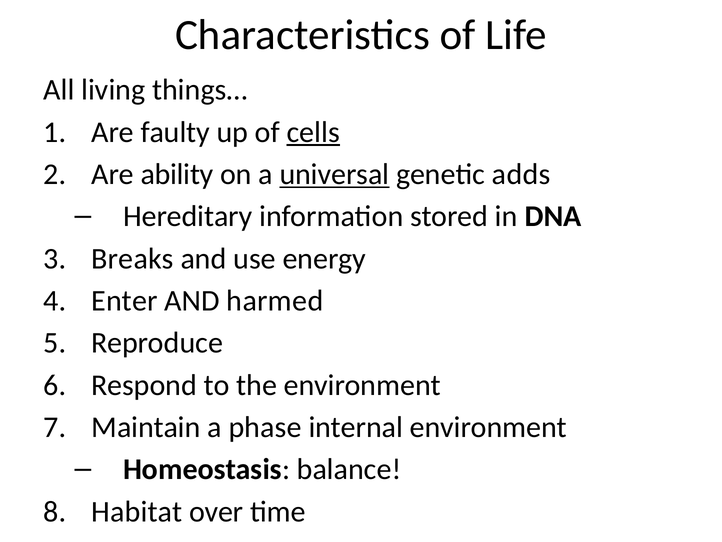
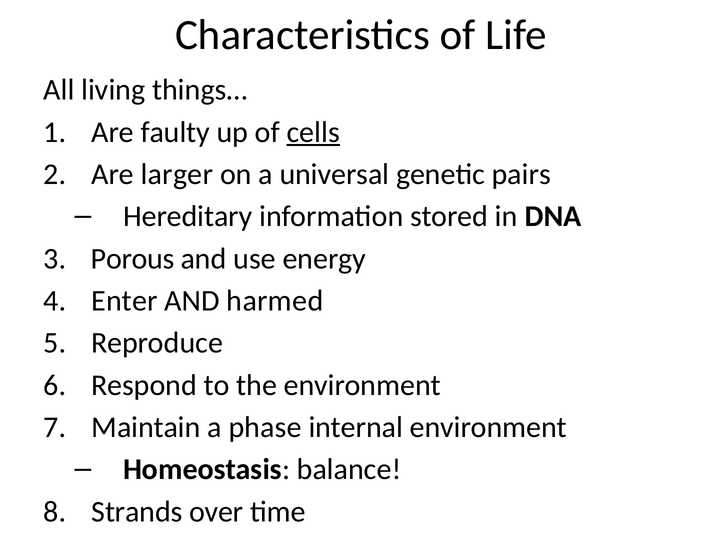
ability: ability -> larger
universal underline: present -> none
adds: adds -> pairs
Breaks: Breaks -> Porous
Habitat: Habitat -> Strands
